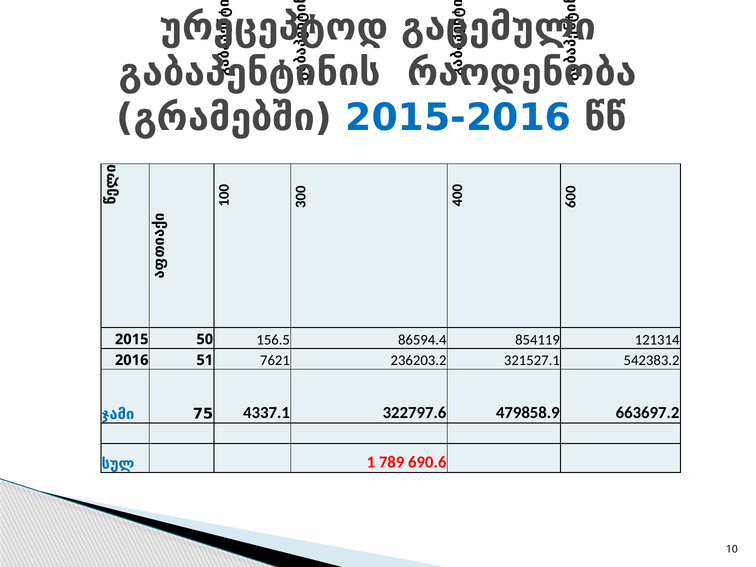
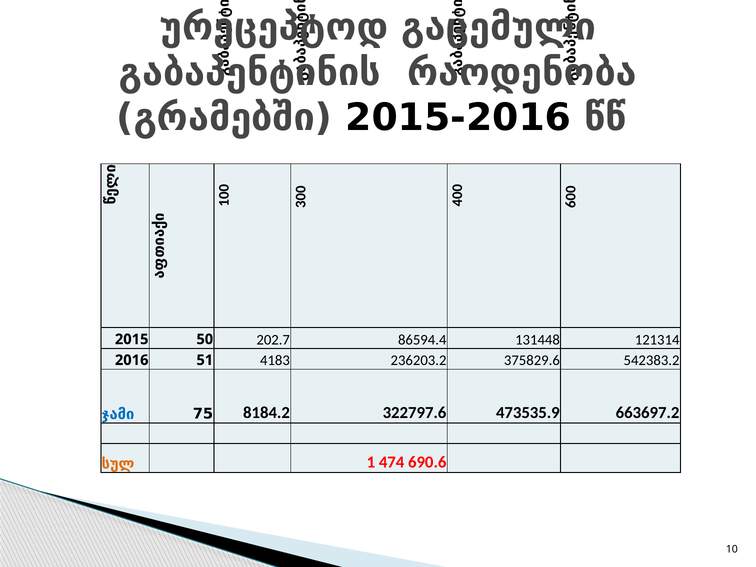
2015-2016 colour: blue -> black
156.5: 156.5 -> 202.7
854119: 854119 -> 131448
7621: 7621 -> 4183
321527.1: 321527.1 -> 375829.6
4337.1: 4337.1 -> 8184.2
479858.9: 479858.9 -> 473535.9
სულ colour: blue -> orange
789: 789 -> 474
